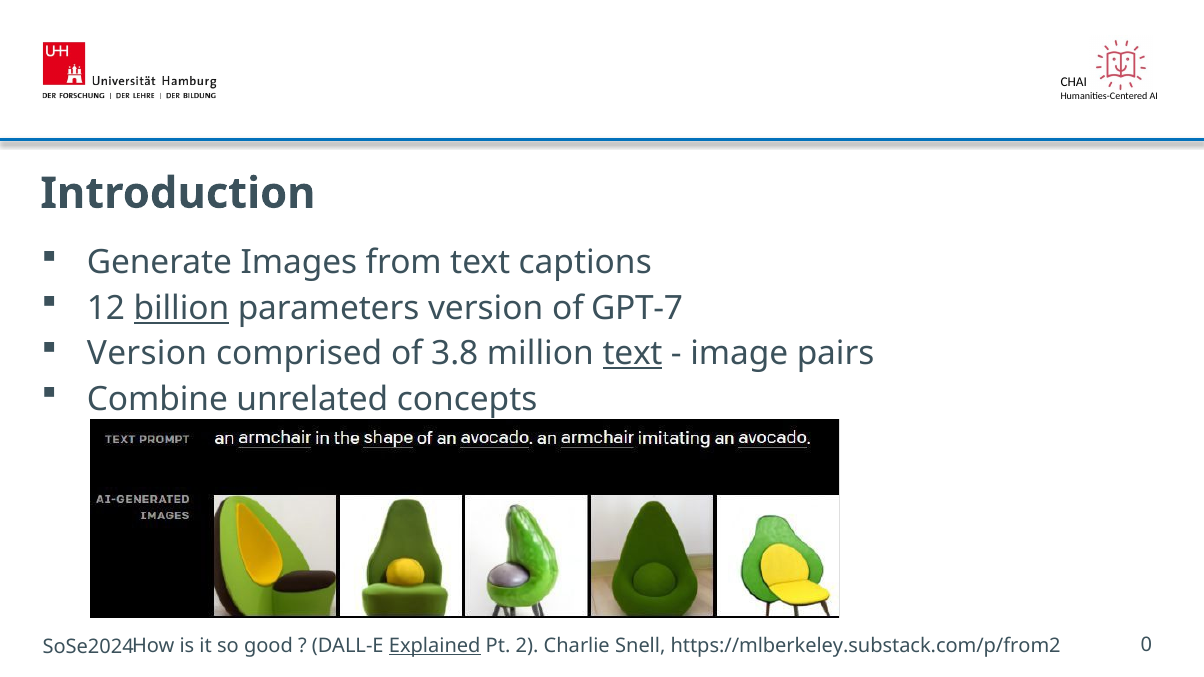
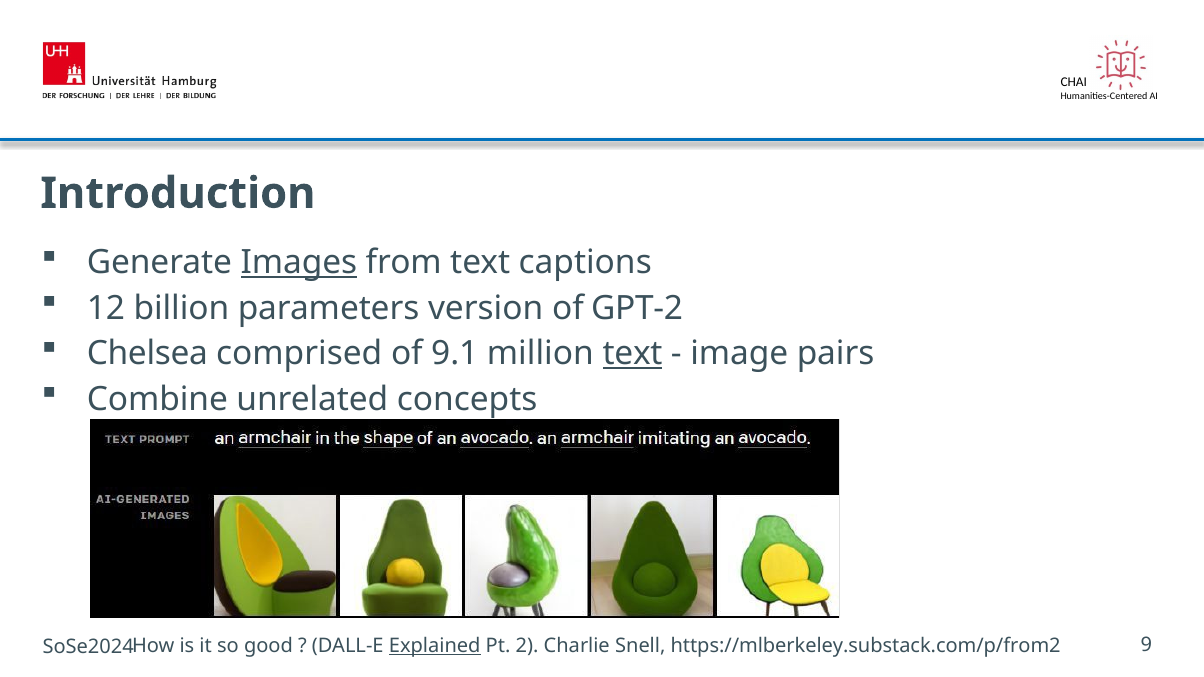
Images underline: none -> present
billion underline: present -> none
GPT-7: GPT-7 -> GPT-2
Version at (147, 354): Version -> Chelsea
3.8: 3.8 -> 9.1
0: 0 -> 9
